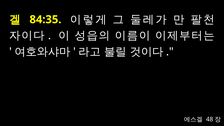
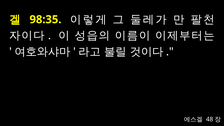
84:35: 84:35 -> 98:35
